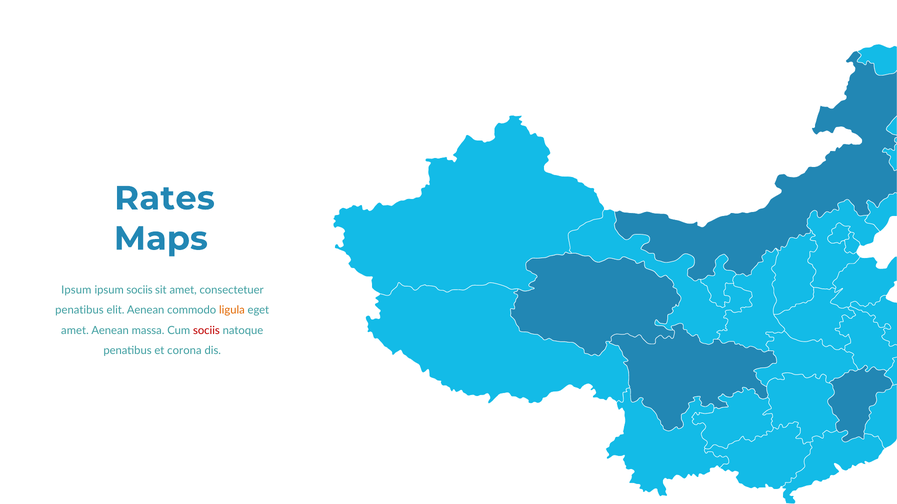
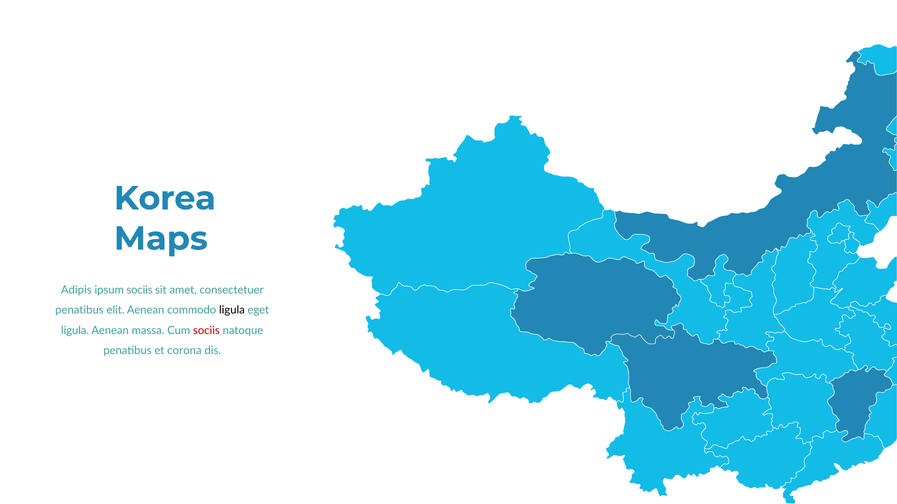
Rates: Rates -> Korea
Ipsum at (76, 290): Ipsum -> Adipis
ligula at (232, 311) colour: orange -> black
amet at (75, 331): amet -> ligula
